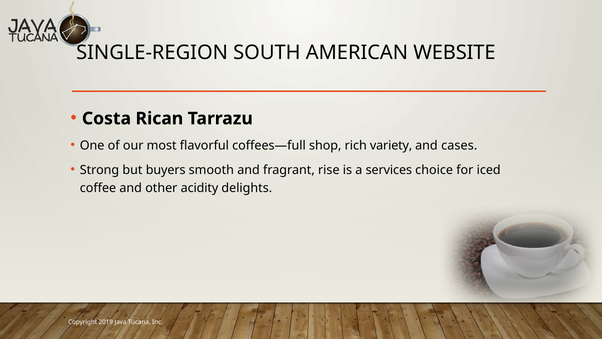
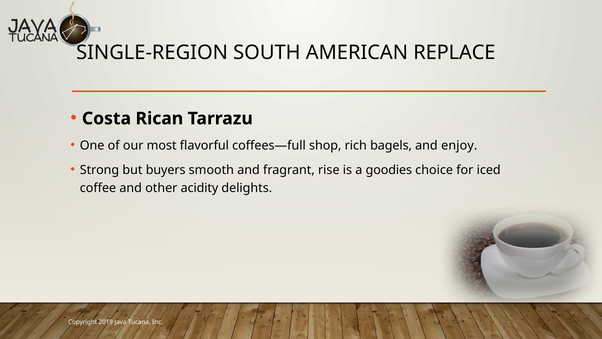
WEBSITE: WEBSITE -> REPLACE
variety: variety -> bagels
cases: cases -> enjoy
services: services -> goodies
